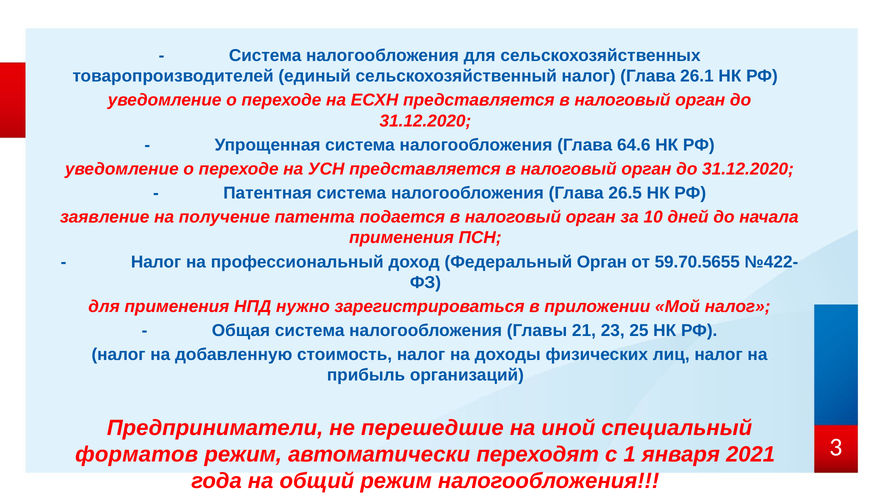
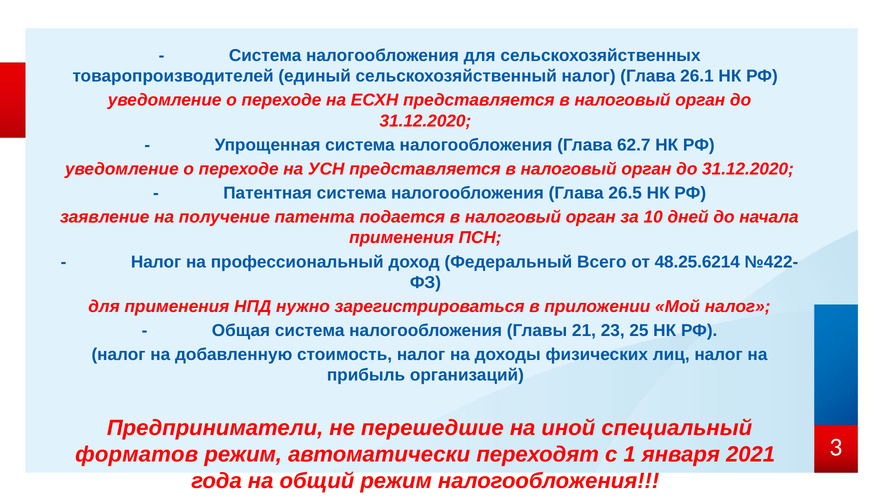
64.6: 64.6 -> 62.7
Федеральный Орган: Орган -> Всего
59.70.5655: 59.70.5655 -> 48.25.6214
